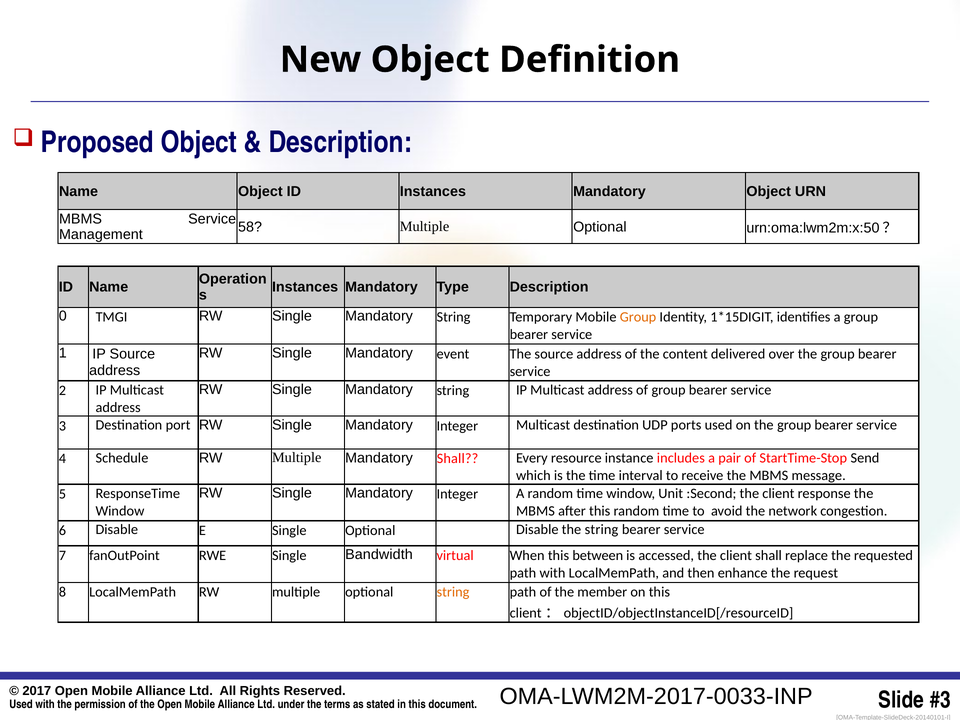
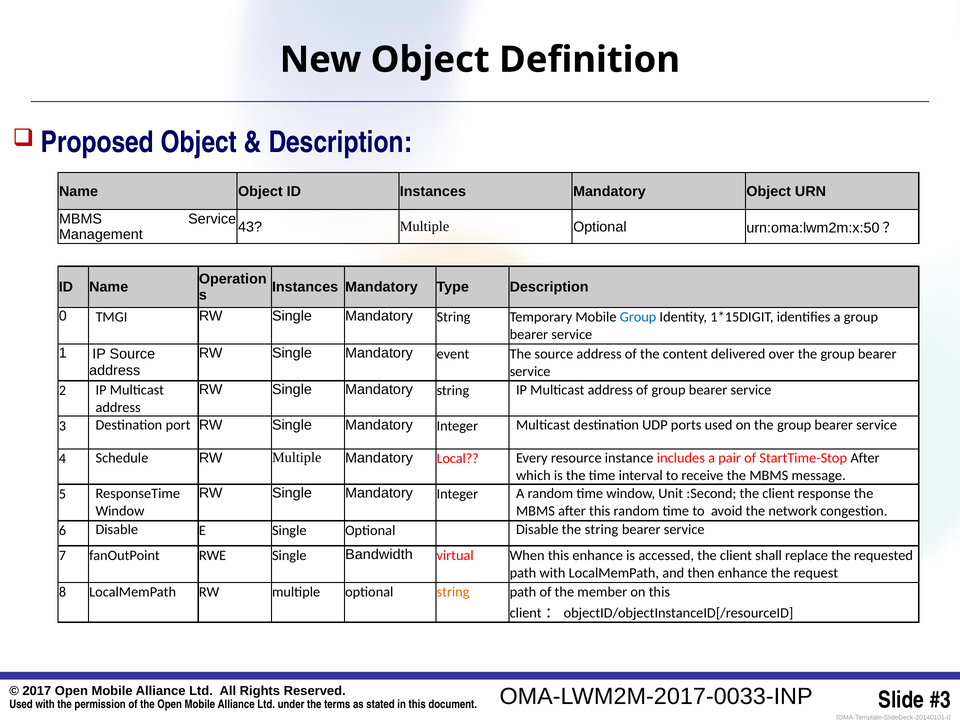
58: 58 -> 43
Group at (638, 317) colour: orange -> blue
Mandatory Shall: Shall -> Local
StartTime-Stop Send: Send -> After
this between: between -> enhance
